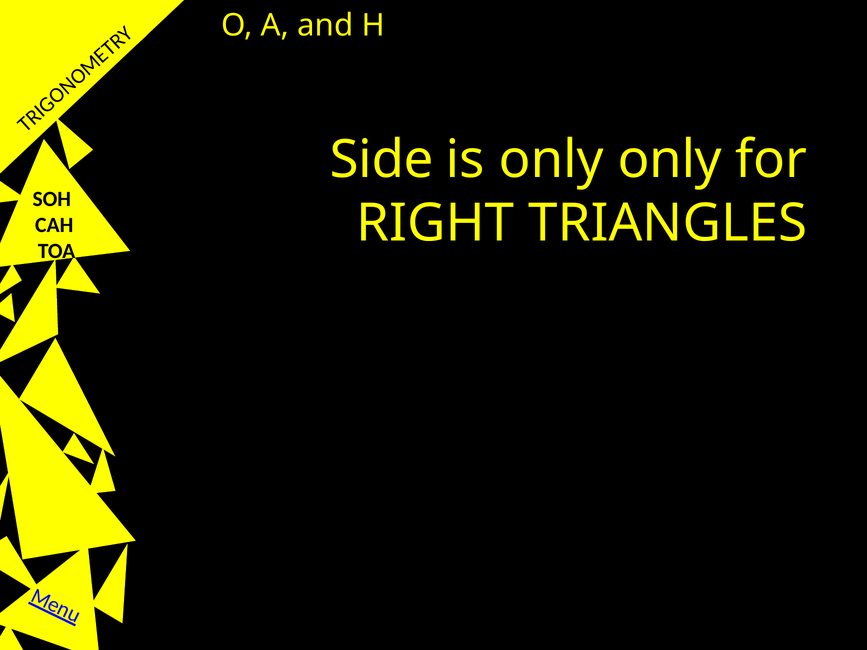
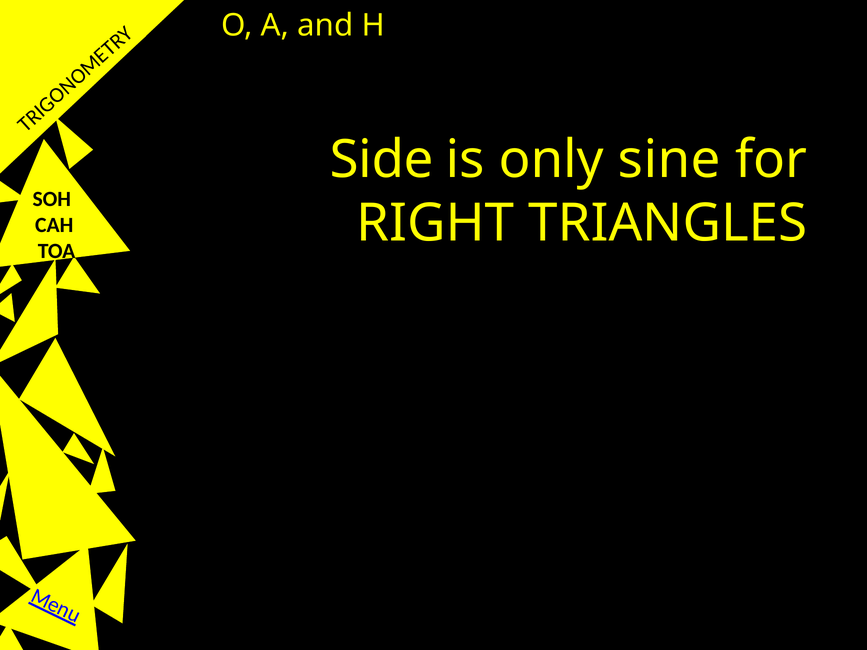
only only: only -> sine
